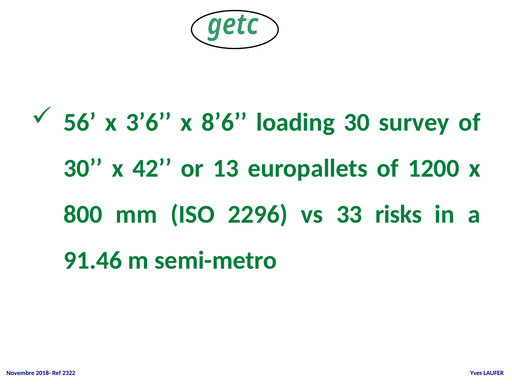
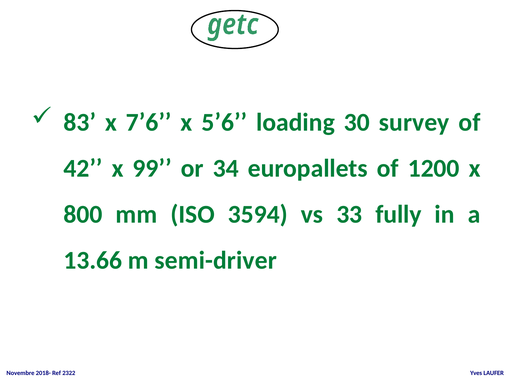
56: 56 -> 83
3’6: 3’6 -> 7’6
8’6: 8’6 -> 5’6
30 at (83, 168): 30 -> 42
42: 42 -> 99
13: 13 -> 34
2296: 2296 -> 3594
risks: risks -> fully
91.46: 91.46 -> 13.66
semi-metro: semi-metro -> semi-driver
